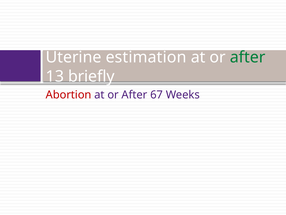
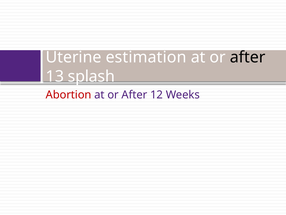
after at (248, 57) colour: green -> black
briefly: briefly -> splash
67: 67 -> 12
